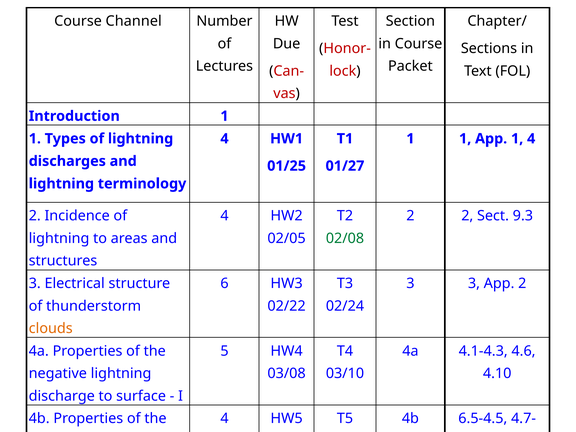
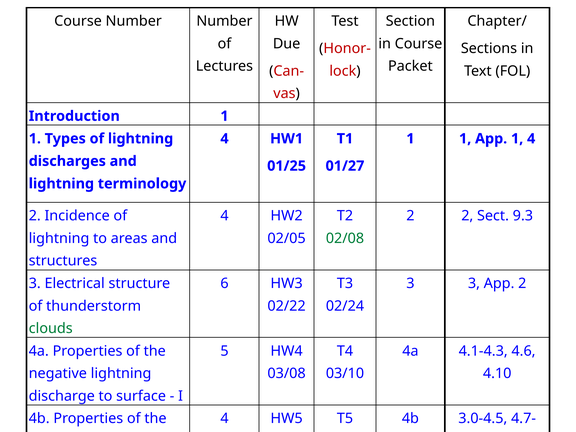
Course Channel: Channel -> Number
clouds colour: orange -> green
6.5-4.5: 6.5-4.5 -> 3.0-4.5
